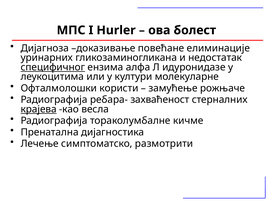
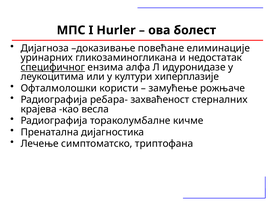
молекуларне: молекуларне -> хиперплазије
крајева underline: present -> none
размотрити: размотрити -> триптофана
